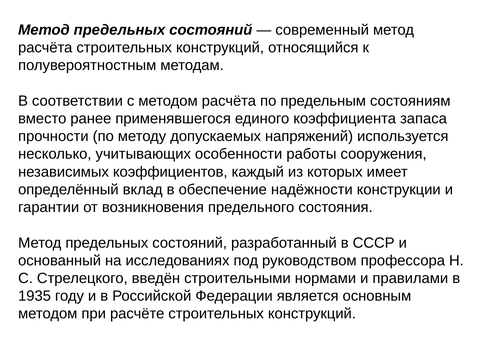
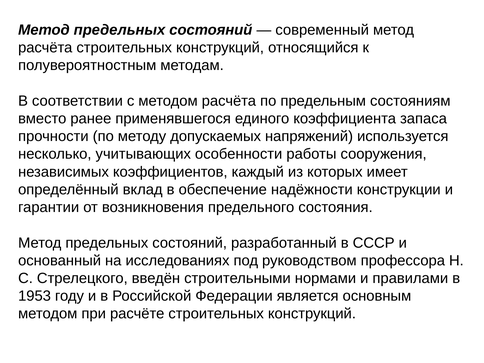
1935: 1935 -> 1953
